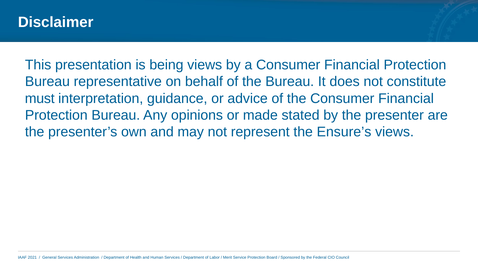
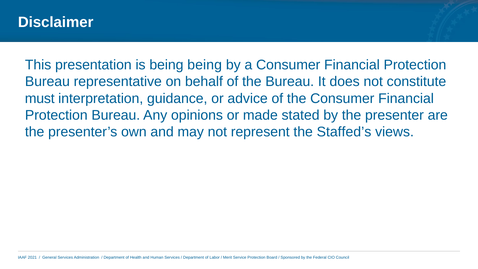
being views: views -> being
Ensure’s: Ensure’s -> Staffed’s
